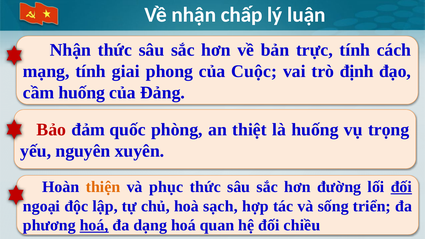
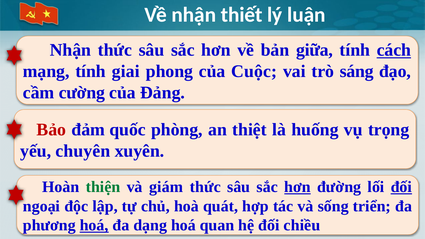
chấp: chấp -> thiết
trực: trực -> giữa
cách underline: none -> present
định: định -> sáng
cầm huống: huống -> cường
nguyên: nguyên -> chuyên
thiện colour: orange -> green
phục: phục -> giám
hơn at (297, 187) underline: none -> present
sạch: sạch -> quát
